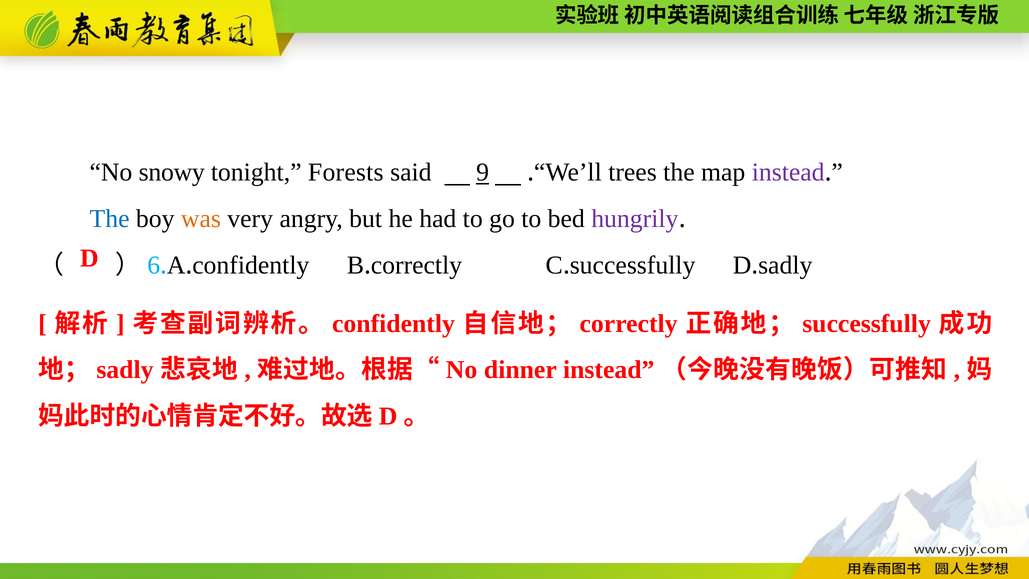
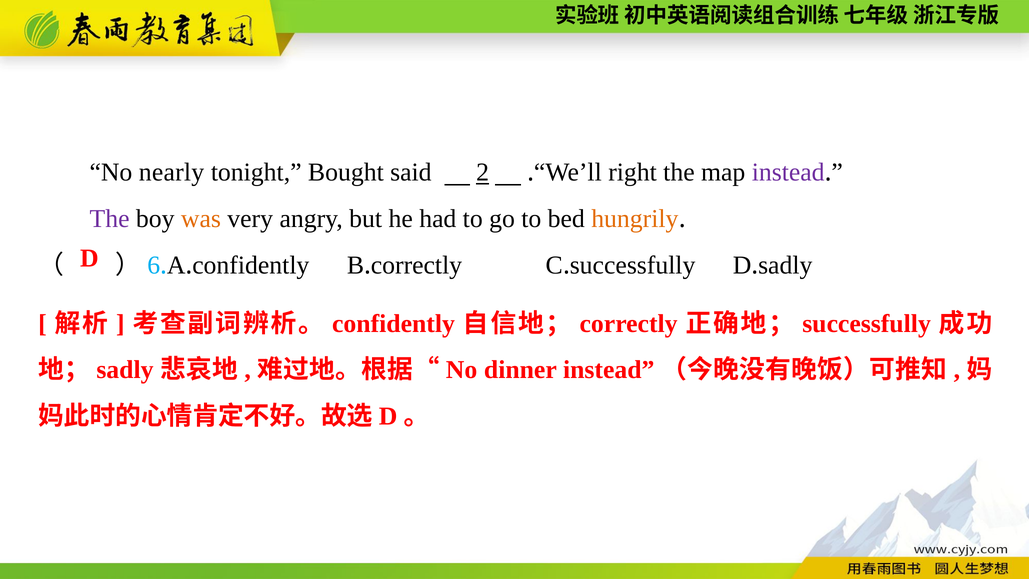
snowy: snowy -> nearly
Forests: Forests -> Bought
9: 9 -> 2
trees: trees -> right
The at (110, 219) colour: blue -> purple
hungrily colour: purple -> orange
